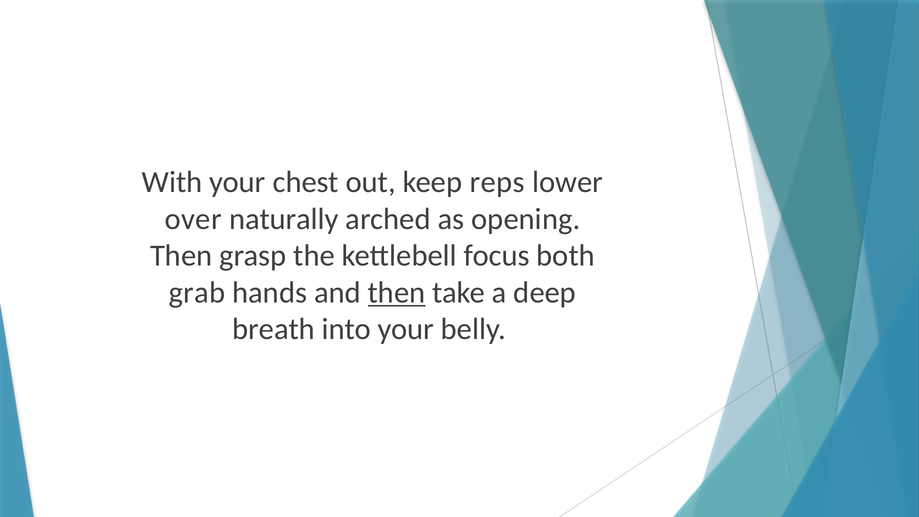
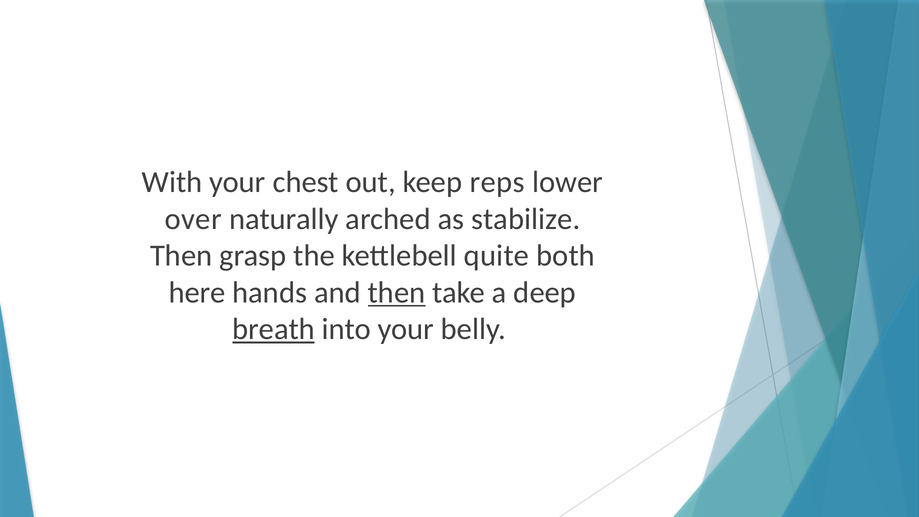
opening: opening -> stabilize
focus: focus -> quite
grab: grab -> here
breath underline: none -> present
